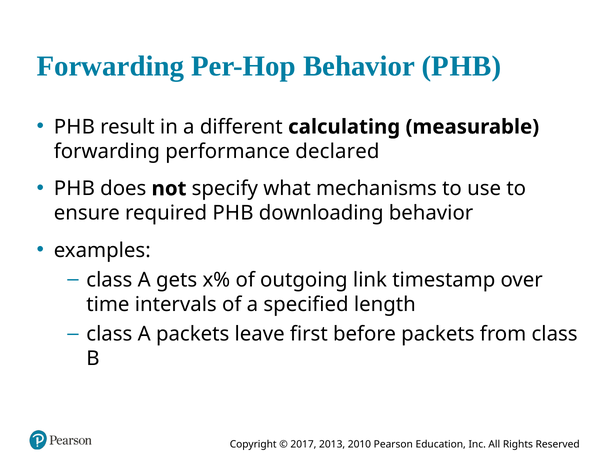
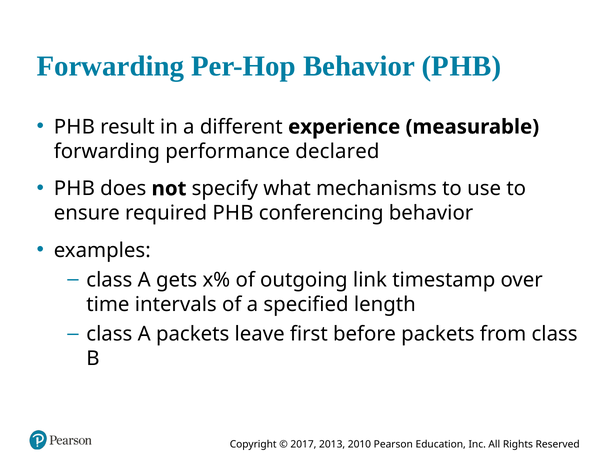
calculating: calculating -> experience
downloading: downloading -> conferencing
